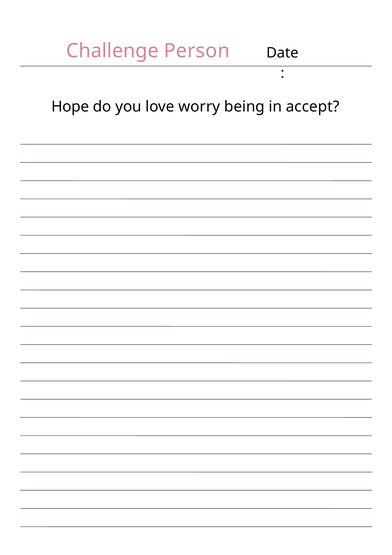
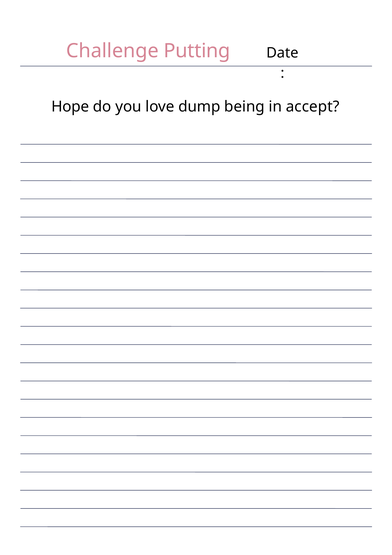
Person: Person -> Putting
worry: worry -> dump
